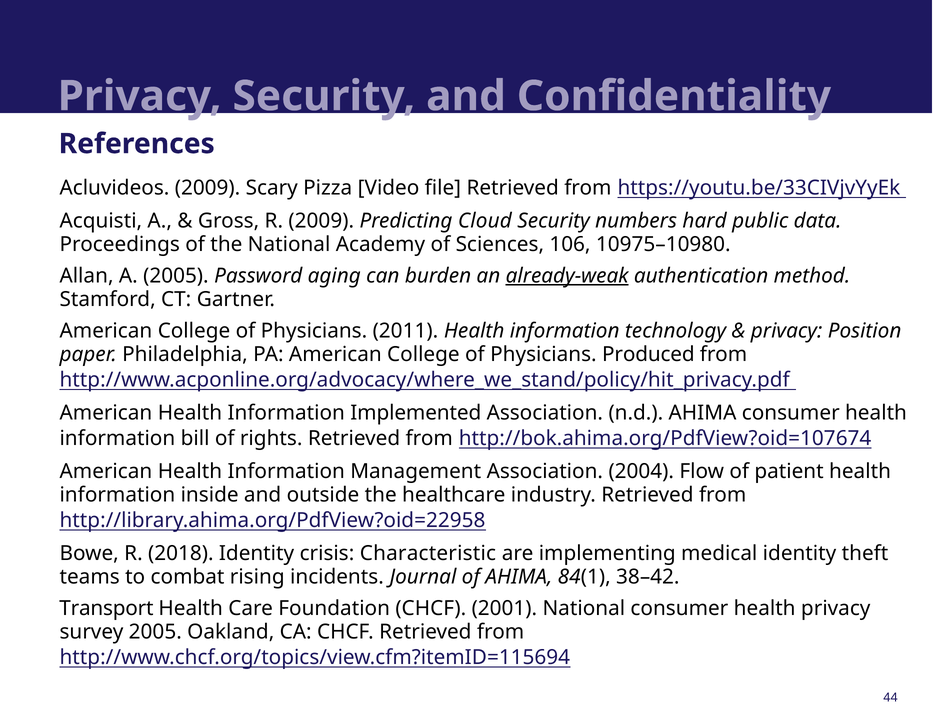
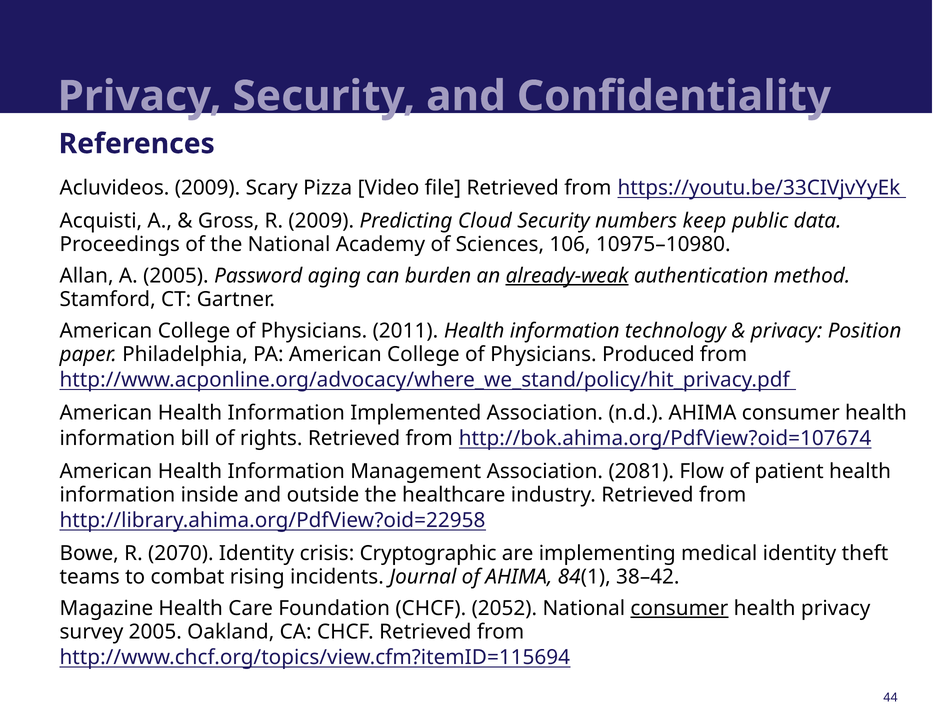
hard: hard -> keep
2004: 2004 -> 2081
2018: 2018 -> 2070
Characteristic: Characteristic -> Cryptographic
Transport: Transport -> Magazine
2001: 2001 -> 2052
consumer at (679, 608) underline: none -> present
